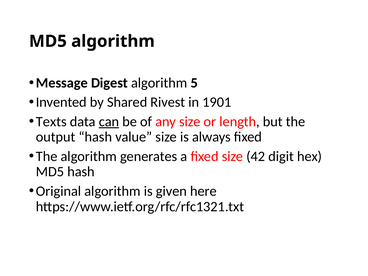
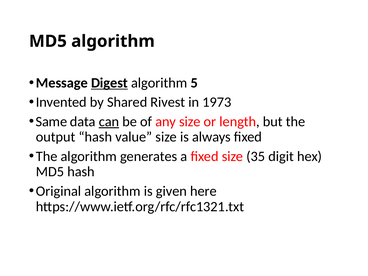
Digest underline: none -> present
1901: 1901 -> 1973
Texts: Texts -> Same
42: 42 -> 35
